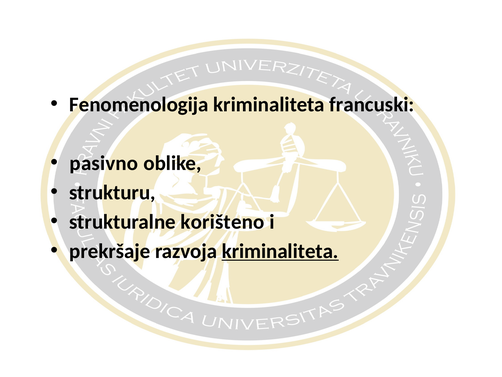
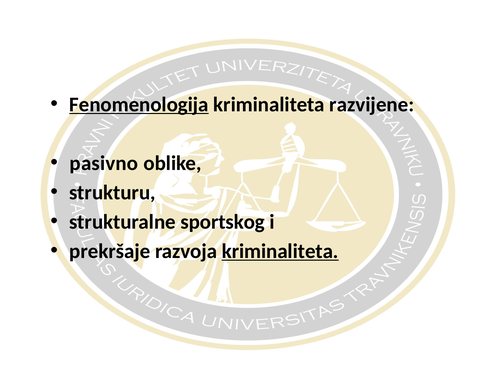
Fenomenologija underline: none -> present
francuski: francuski -> razvijene
korišteno: korišteno -> sportskog
